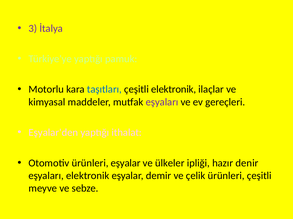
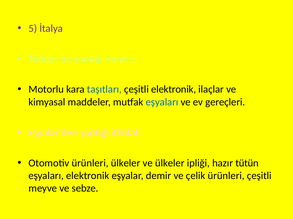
3: 3 -> 5
yaptığı pamuk: pamuk -> meyve
eşyaları at (162, 102) colour: purple -> blue
ürünleri eşyalar: eşyalar -> ülkeler
denir: denir -> tütün
